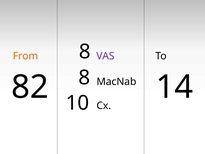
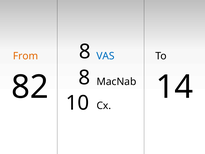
VAS colour: purple -> blue
